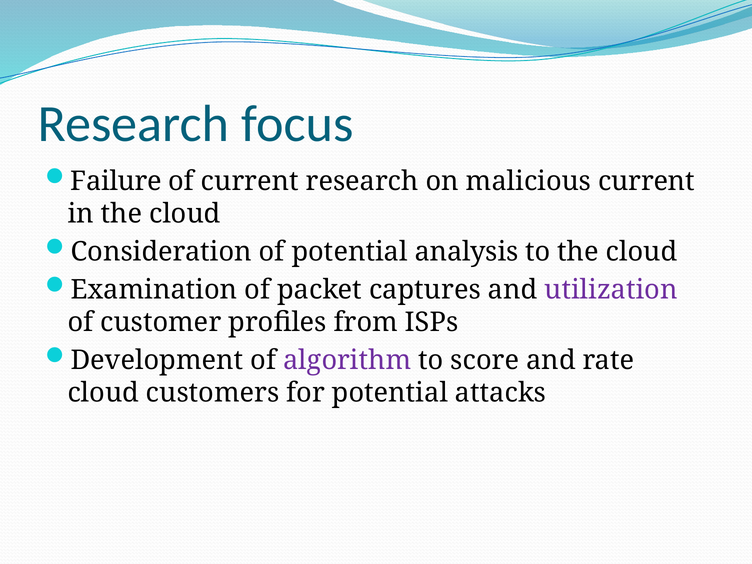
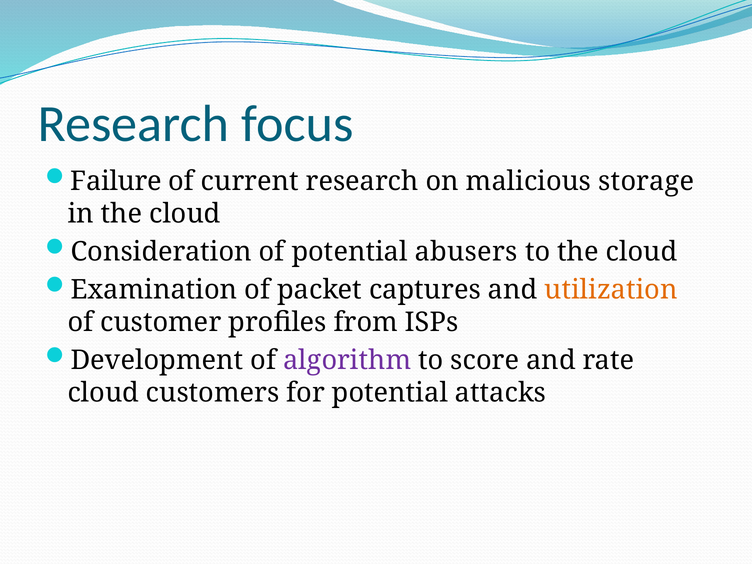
malicious current: current -> storage
analysis: analysis -> abusers
utilization colour: purple -> orange
